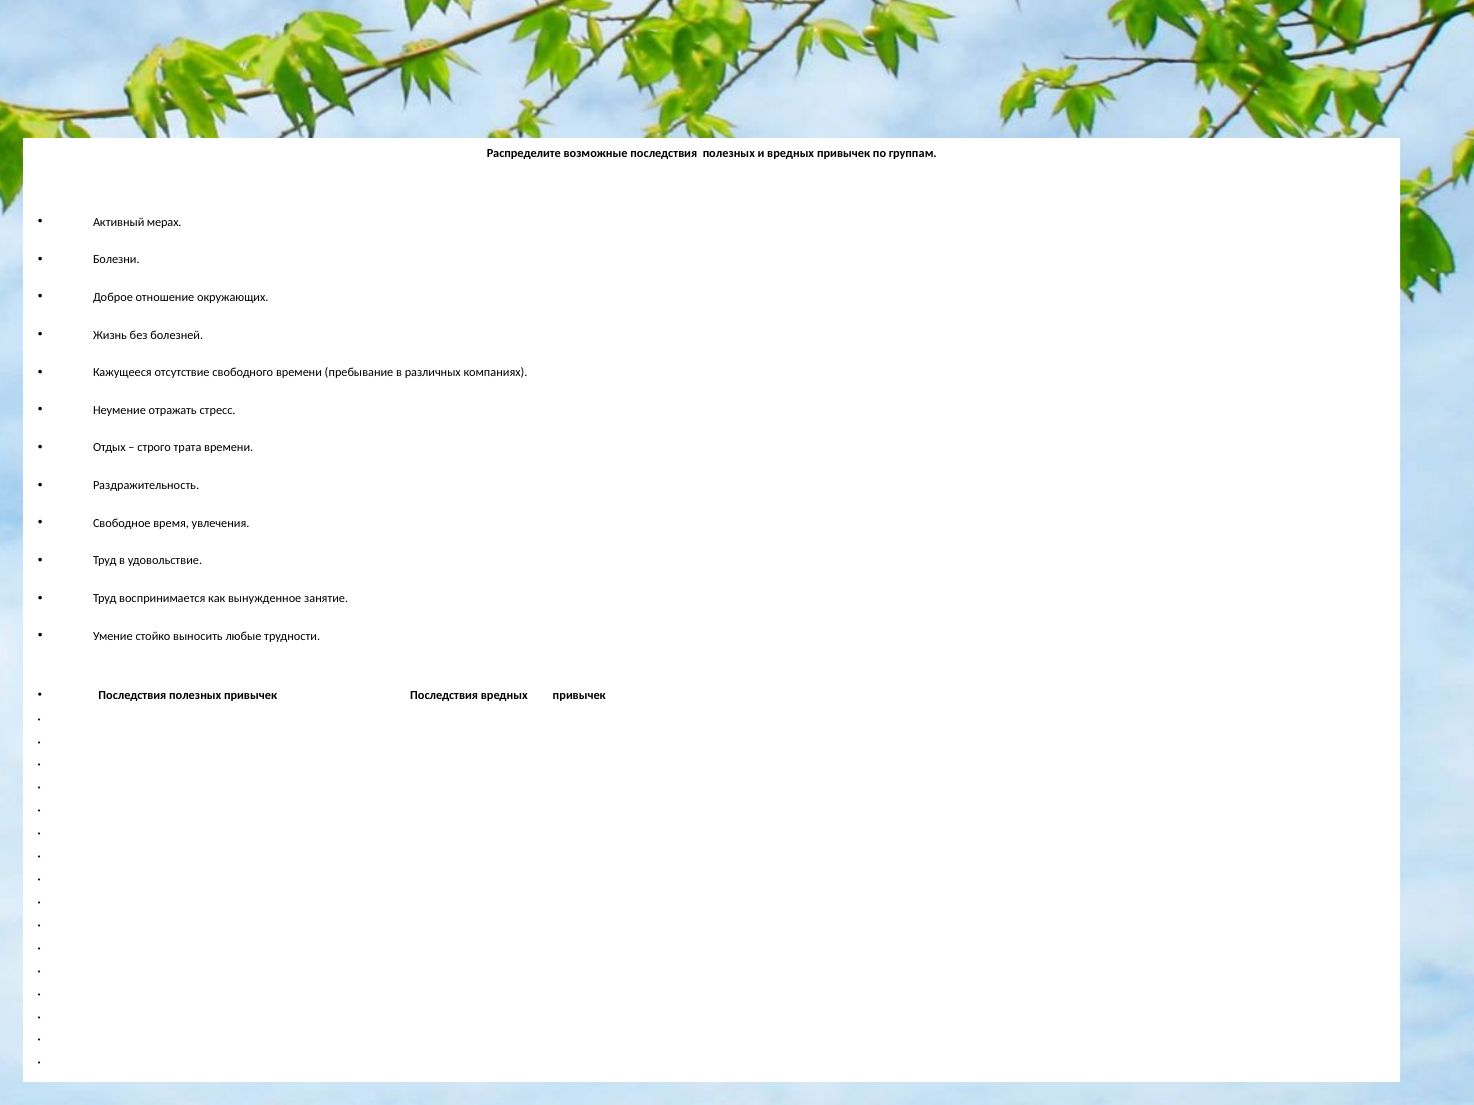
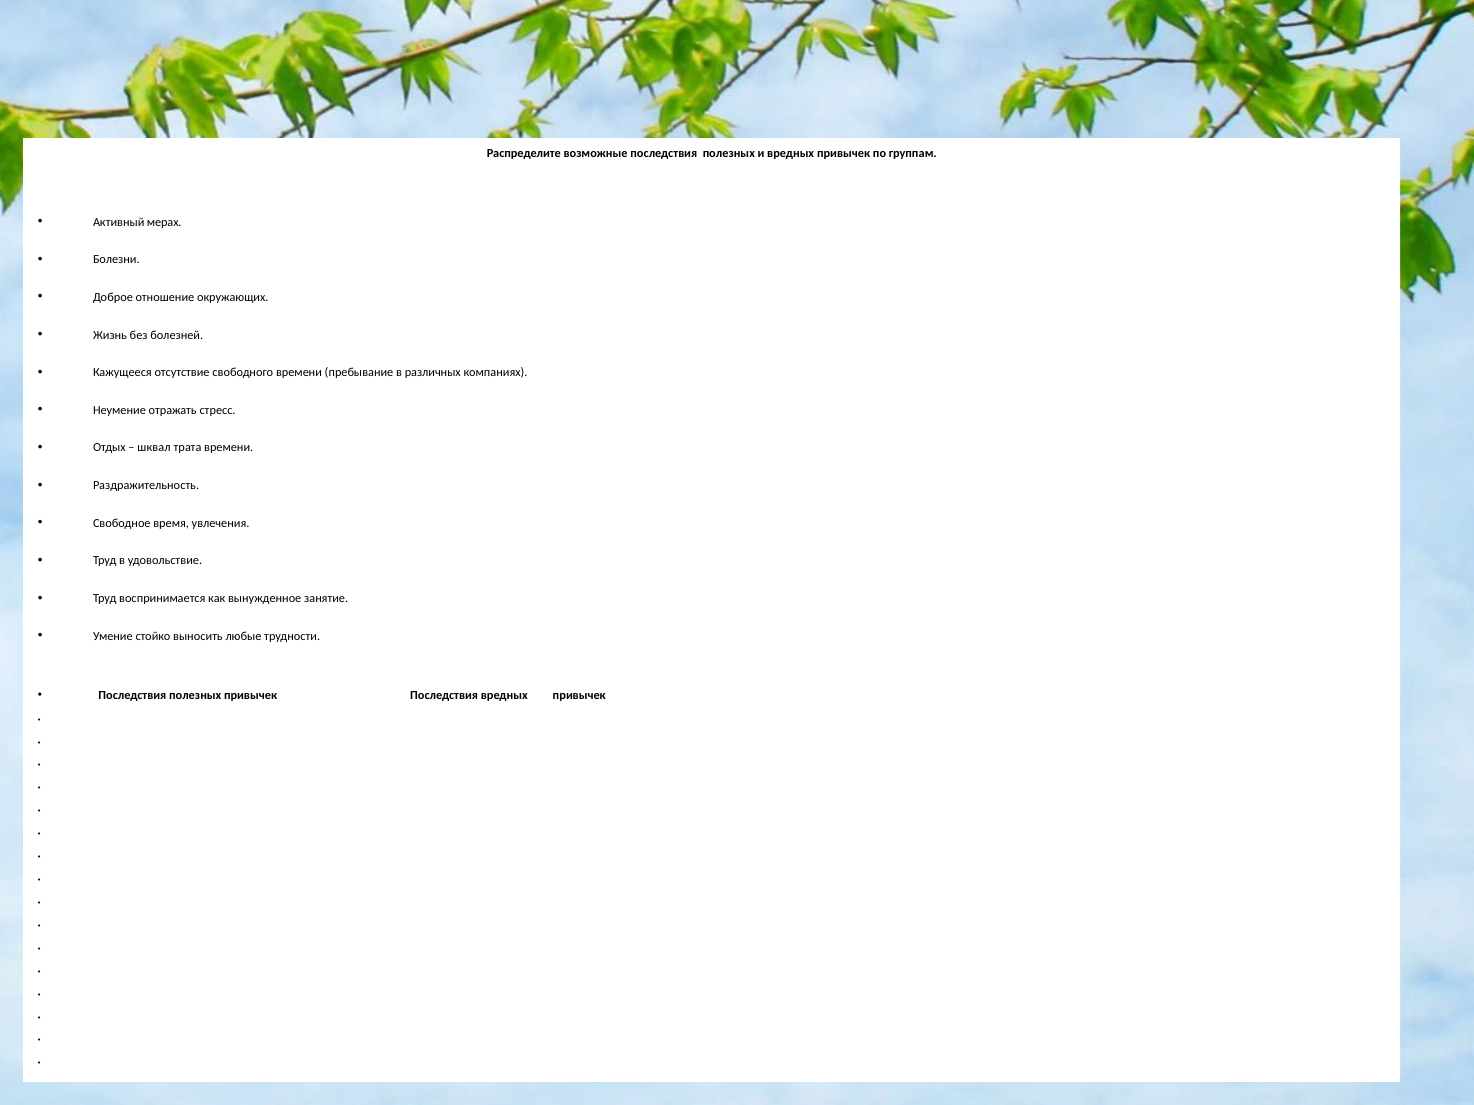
строго: строго -> шквал
